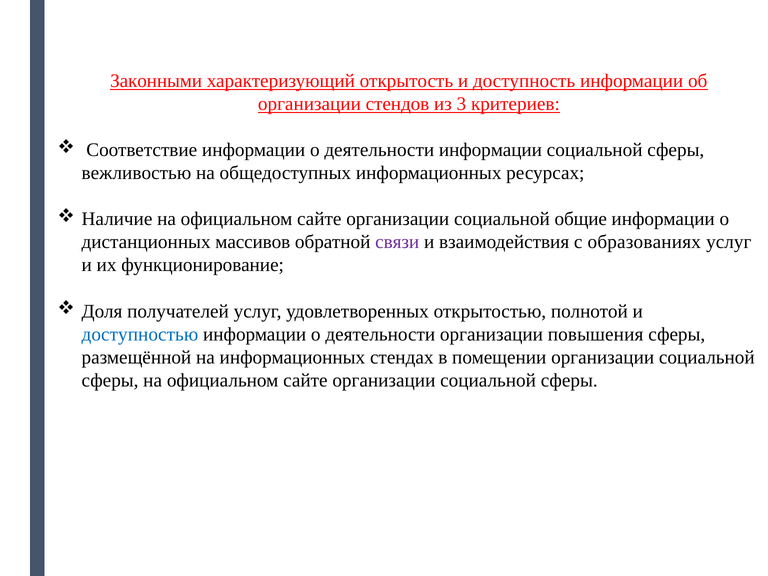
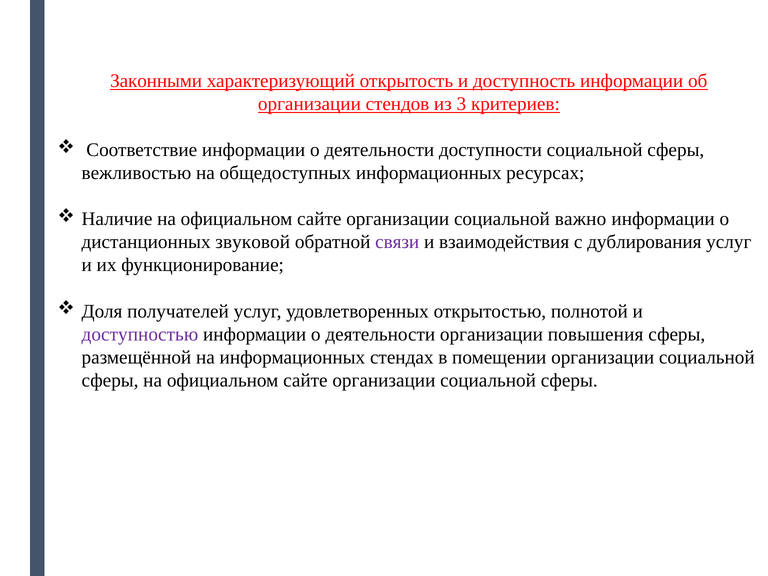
деятельности информации: информации -> доступности
общие: общие -> важно
массивов: массивов -> звуковой
образованиях: образованиях -> дублирования
доступностью colour: blue -> purple
